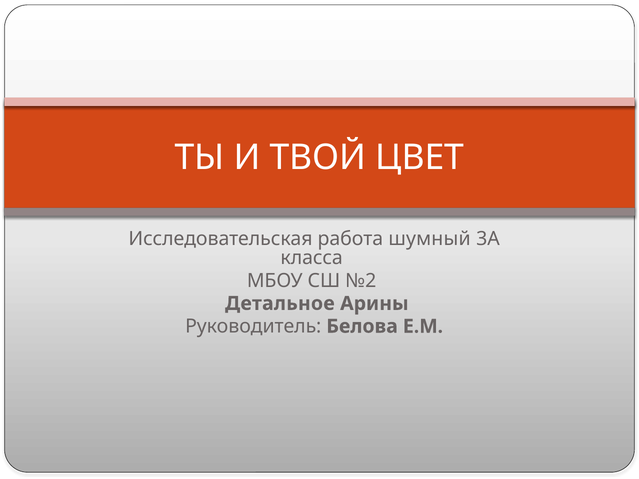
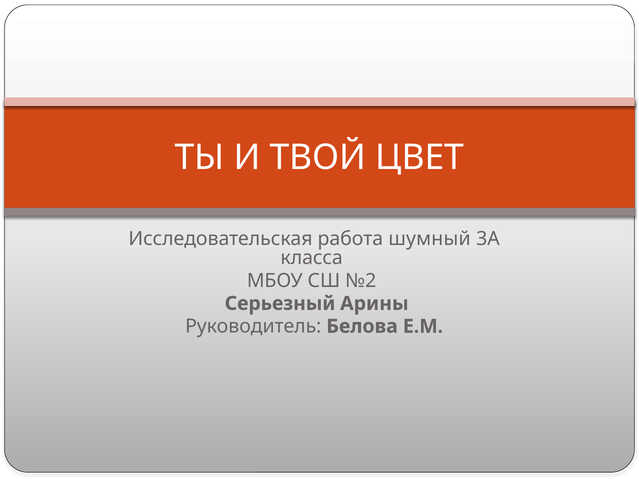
Детальное: Детальное -> Серьезный
